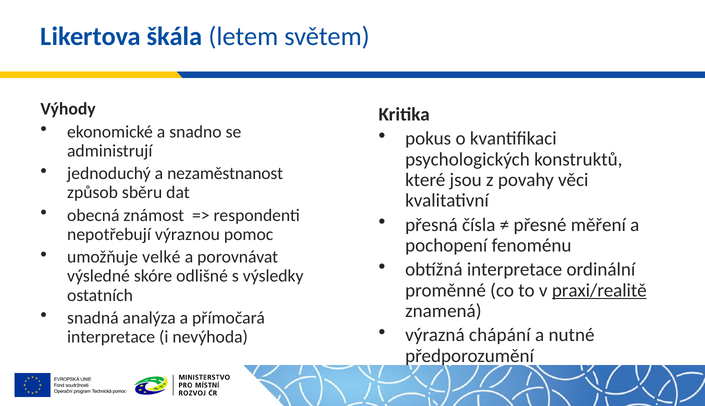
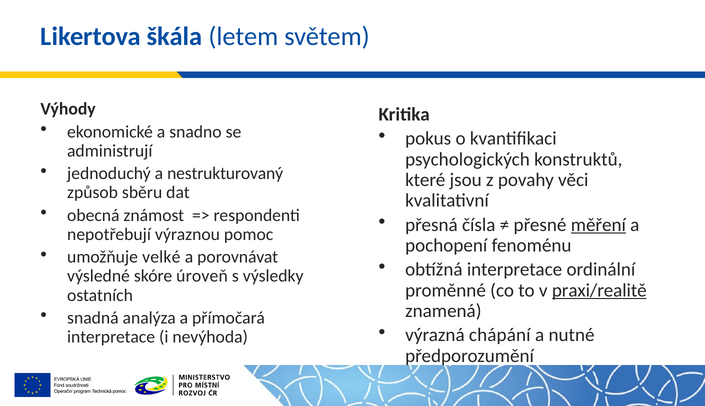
nezaměstnanost: nezaměstnanost -> nestrukturovaný
měření underline: none -> present
odlišné: odlišné -> úroveň
